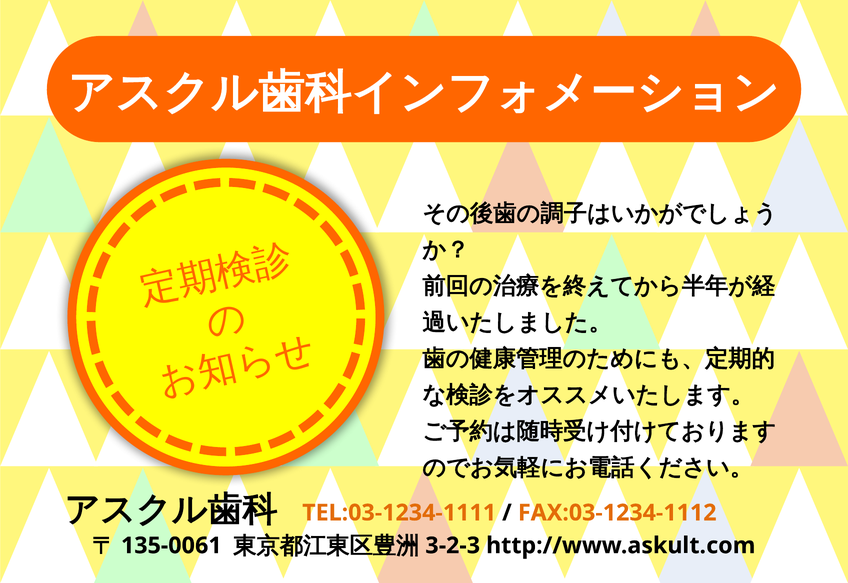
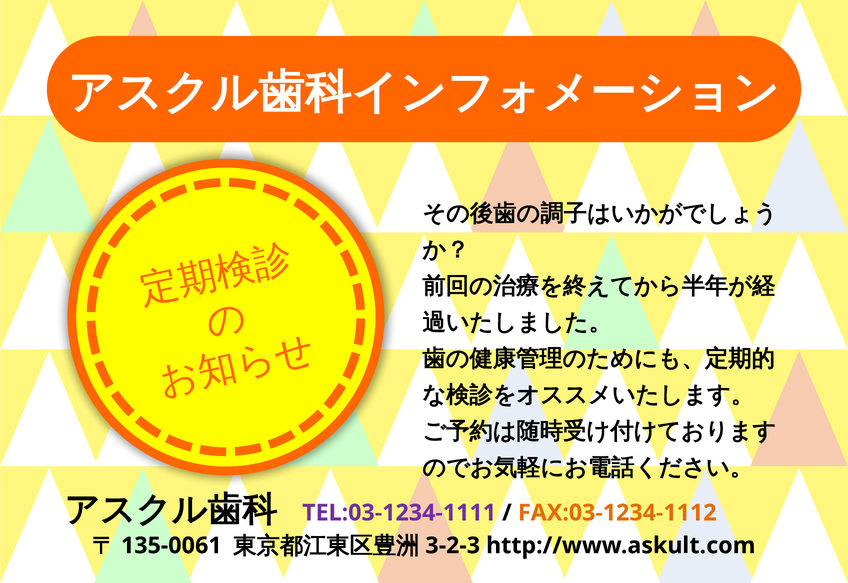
TEL:03-1234-1111 colour: orange -> purple
